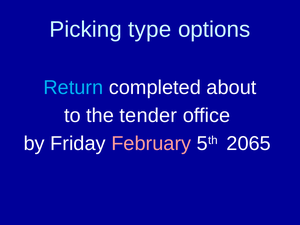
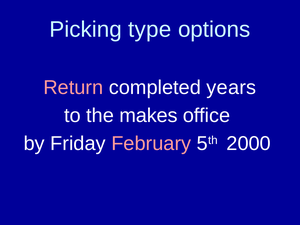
Return colour: light blue -> pink
about: about -> years
tender: tender -> makes
2065: 2065 -> 2000
